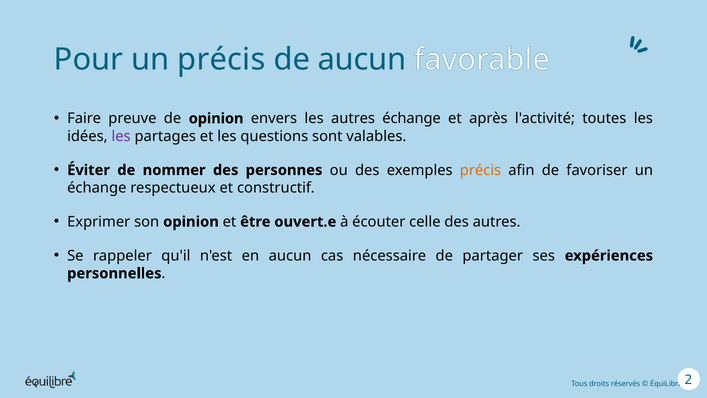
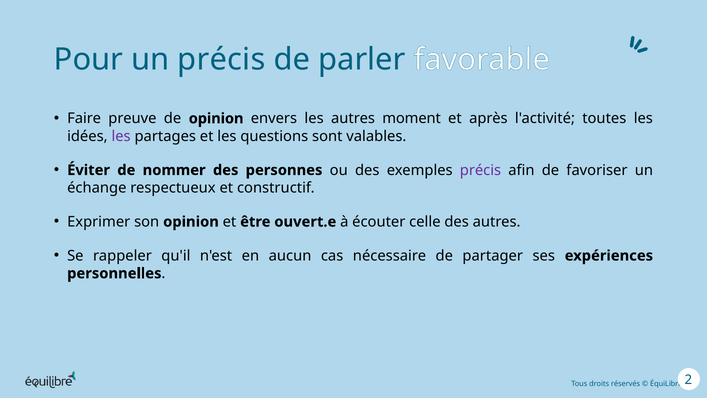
de aucun: aucun -> parler
autres échange: échange -> moment
précis at (480, 170) colour: orange -> purple
